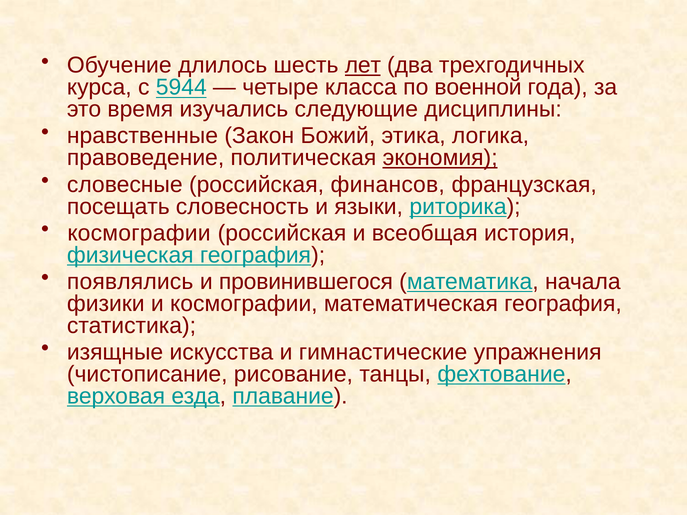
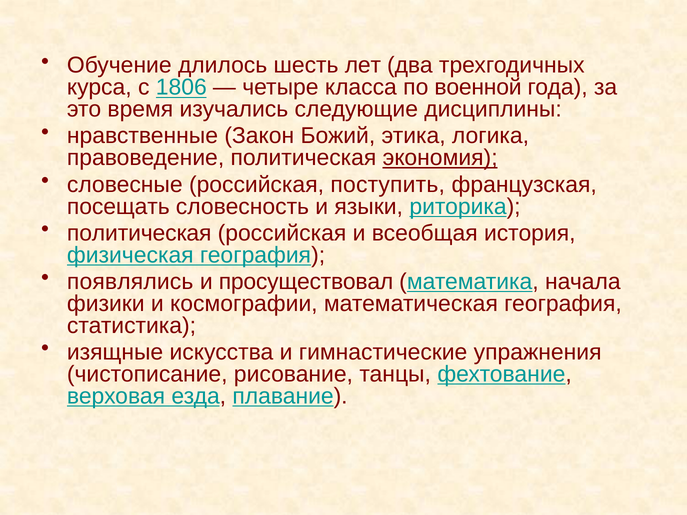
лет underline: present -> none
5944: 5944 -> 1806
финансов: финансов -> поступить
космографии at (139, 233): космографии -> политическая
провинившегося: провинившегося -> просуществовал
